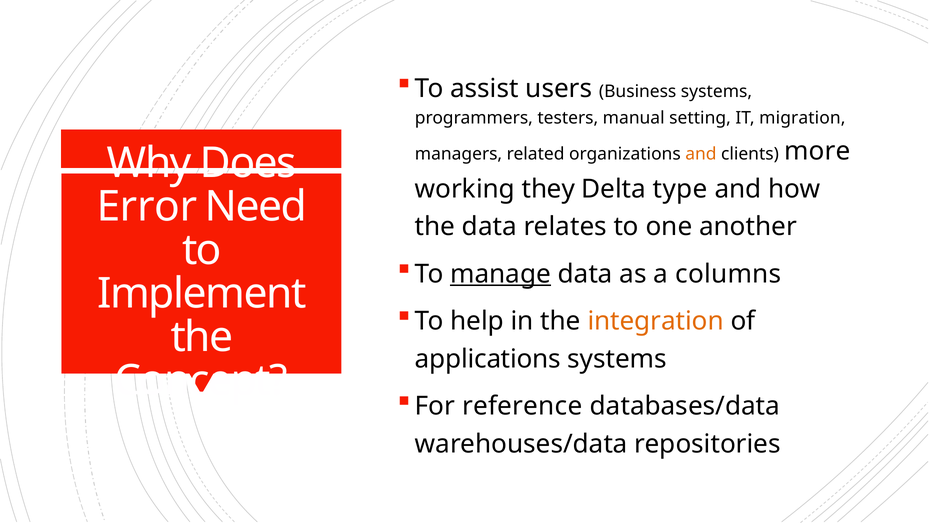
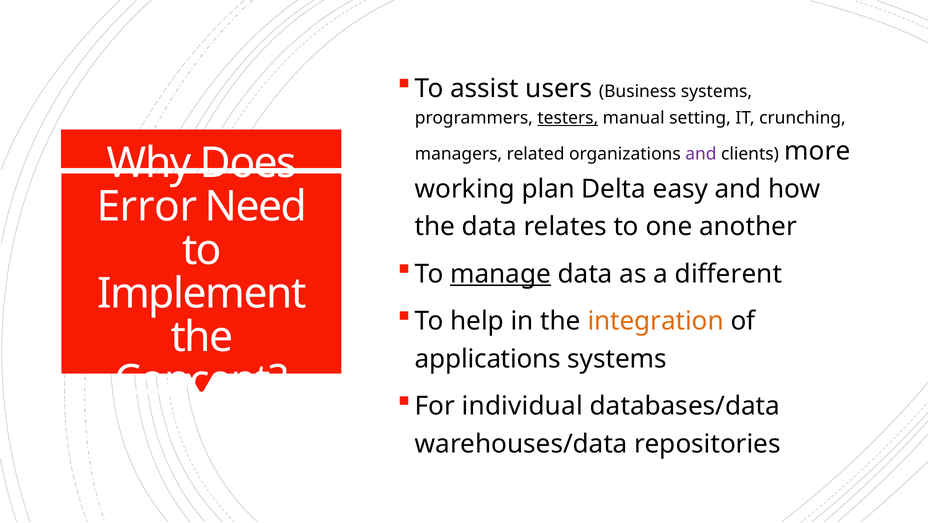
testers underline: none -> present
migration: migration -> crunching
and at (701, 154) colour: orange -> purple
they: they -> plan
type: type -> easy
columns: columns -> different
reference: reference -> individual
